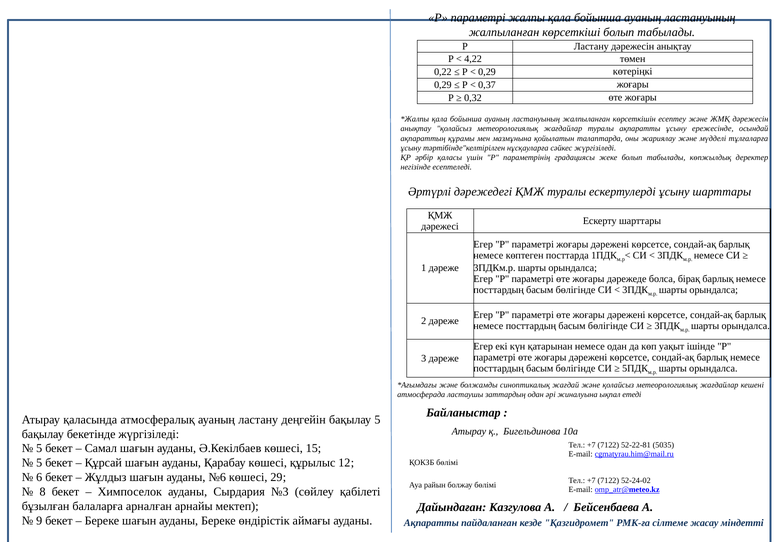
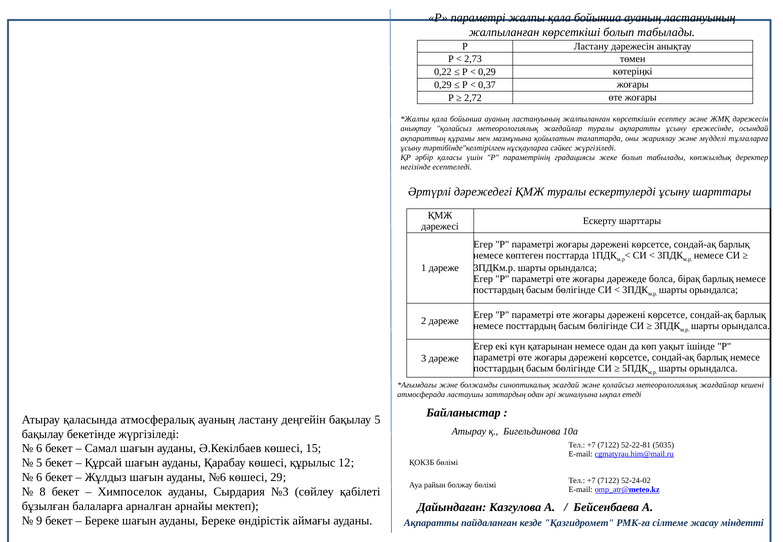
4,22: 4,22 -> 2,73
0,32: 0,32 -> 2,72
5 at (39, 449): 5 -> 6
